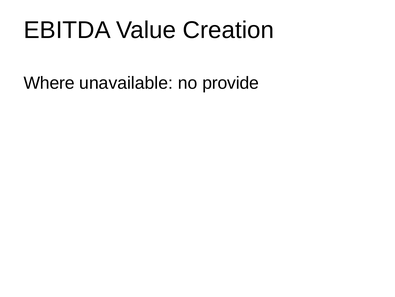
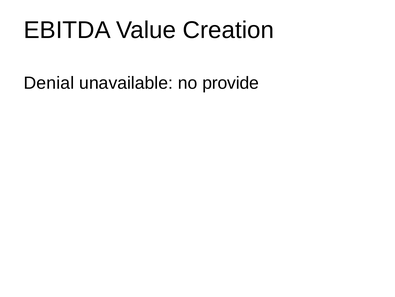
Where: Where -> Denial
